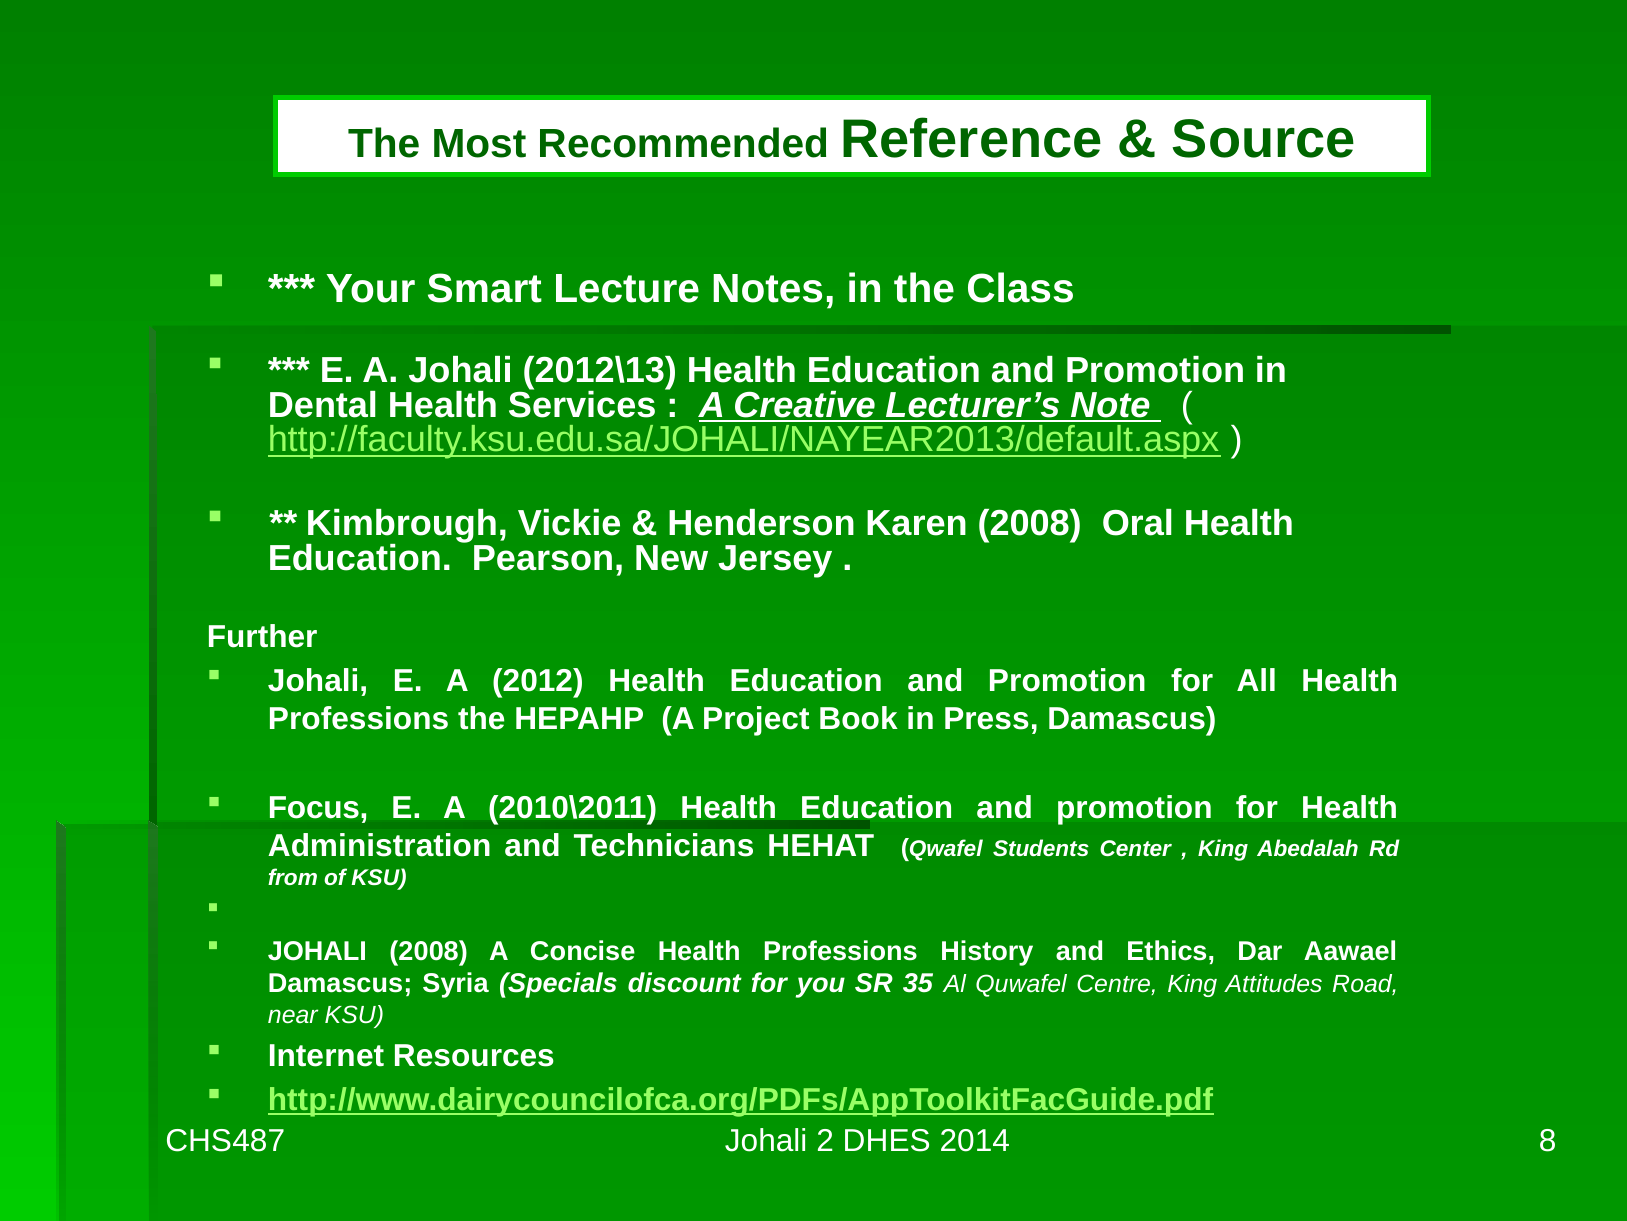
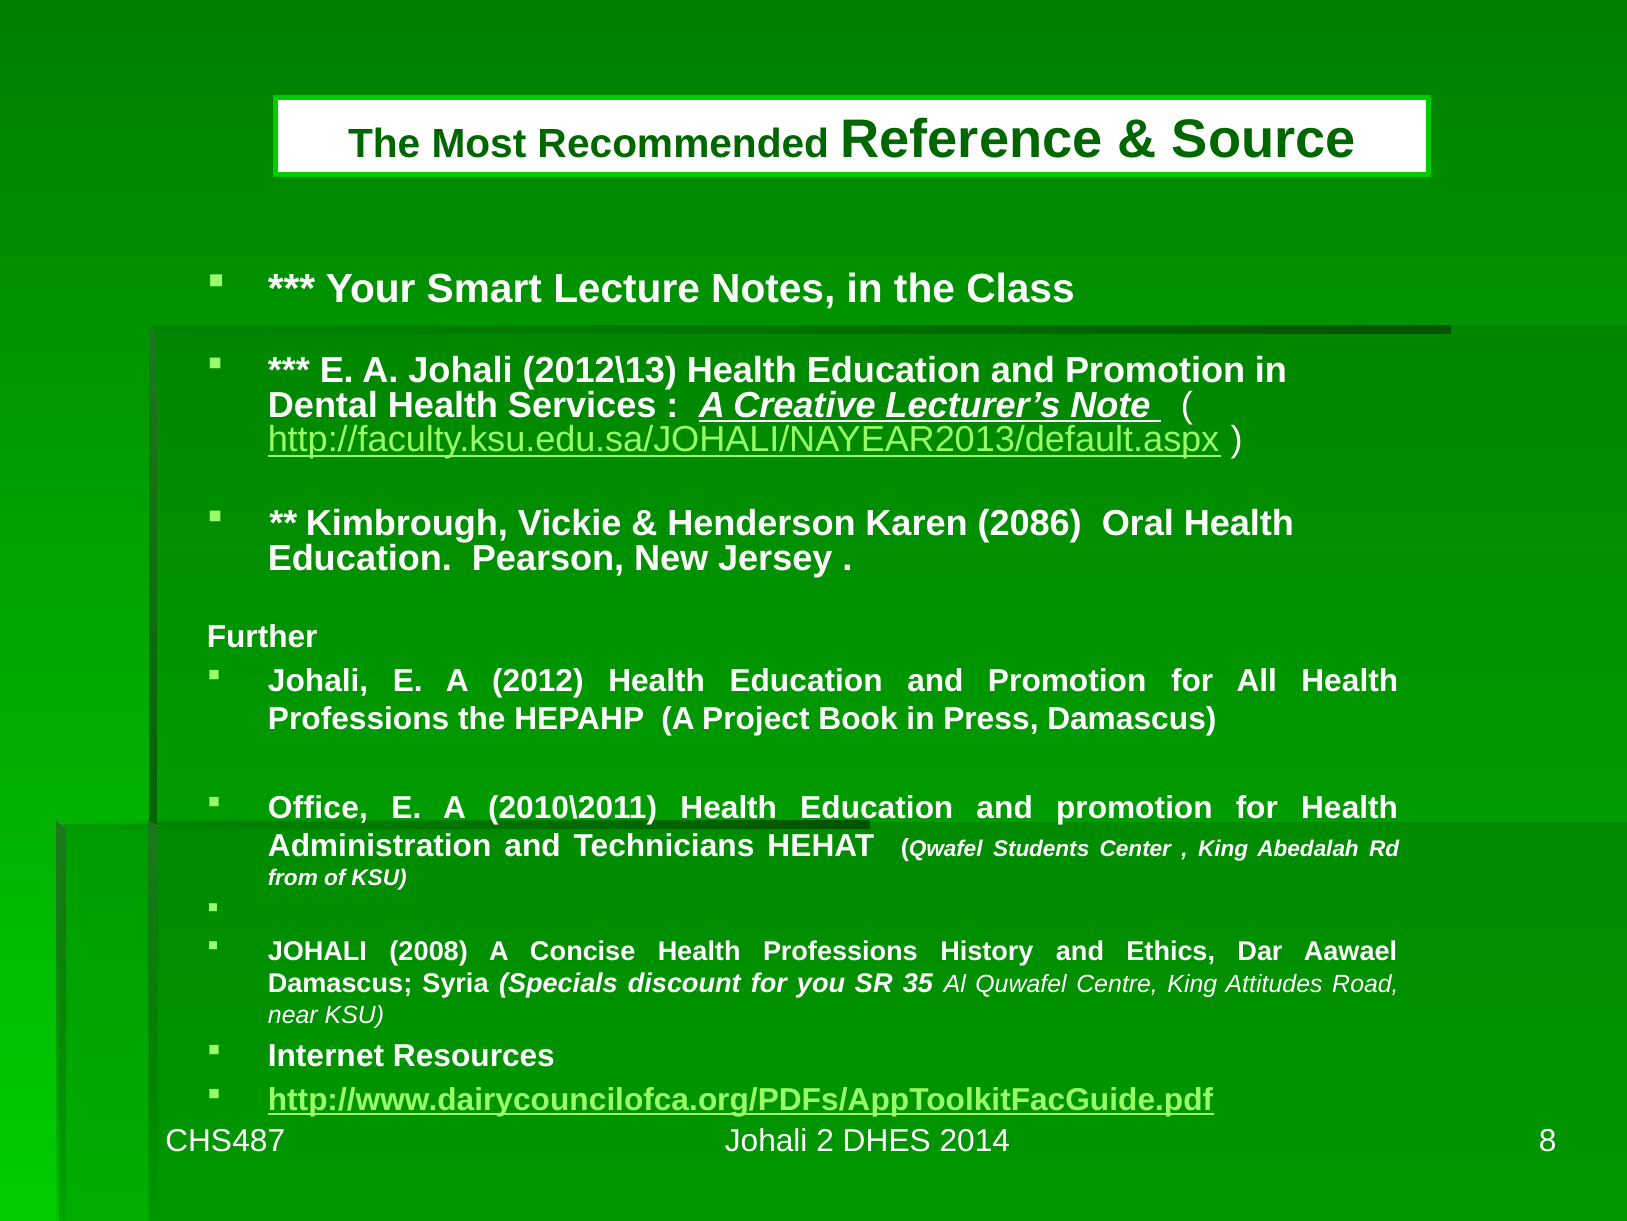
Karen 2008: 2008 -> 2086
Focus: Focus -> Office
